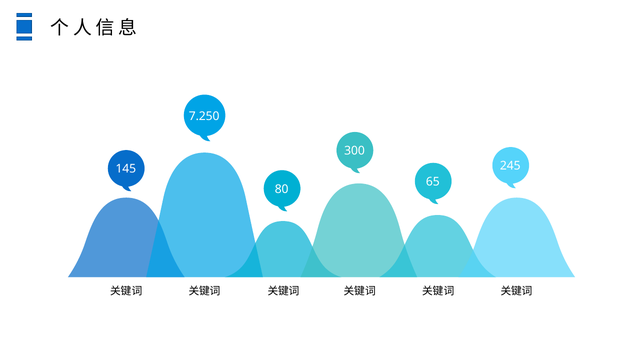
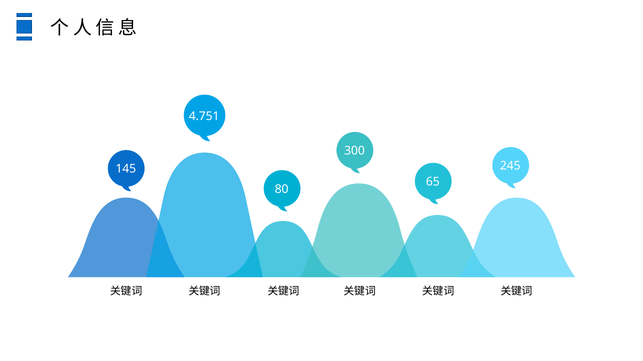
7.250: 7.250 -> 4.751
